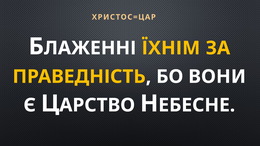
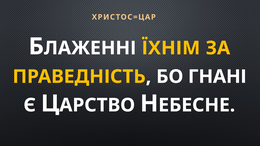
ВОНИ: ВОНИ -> ГНАНІ
